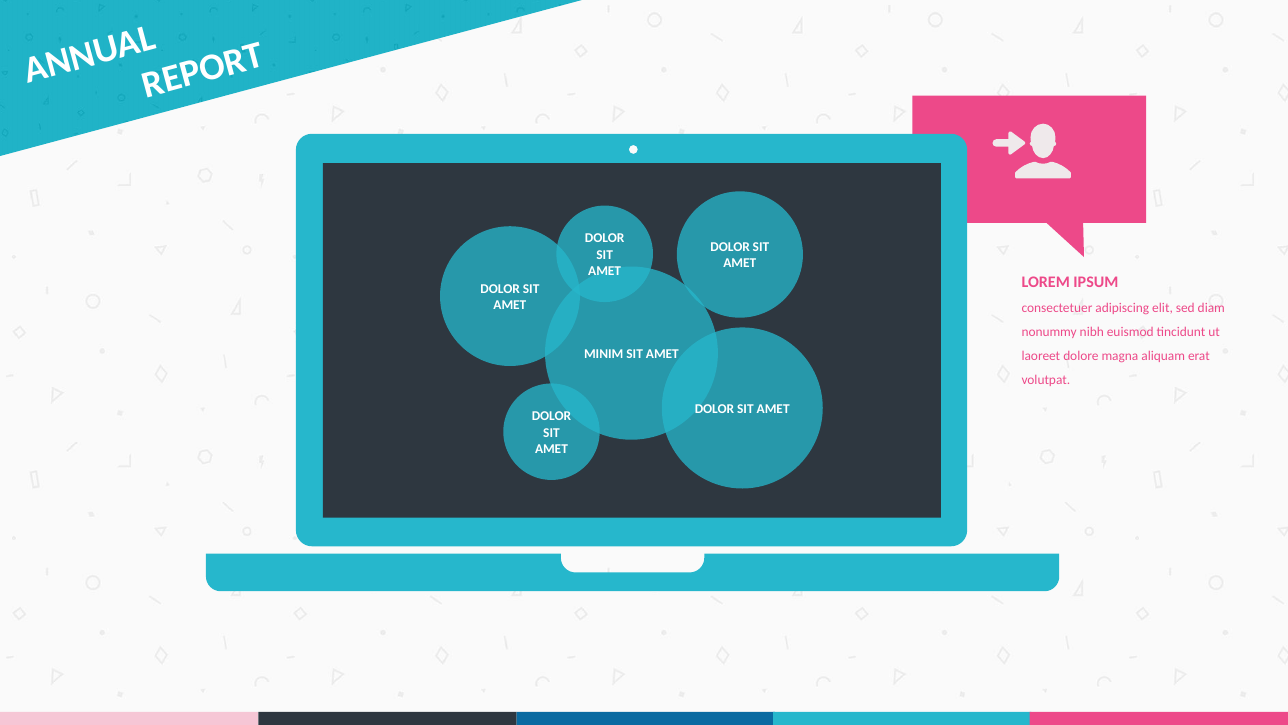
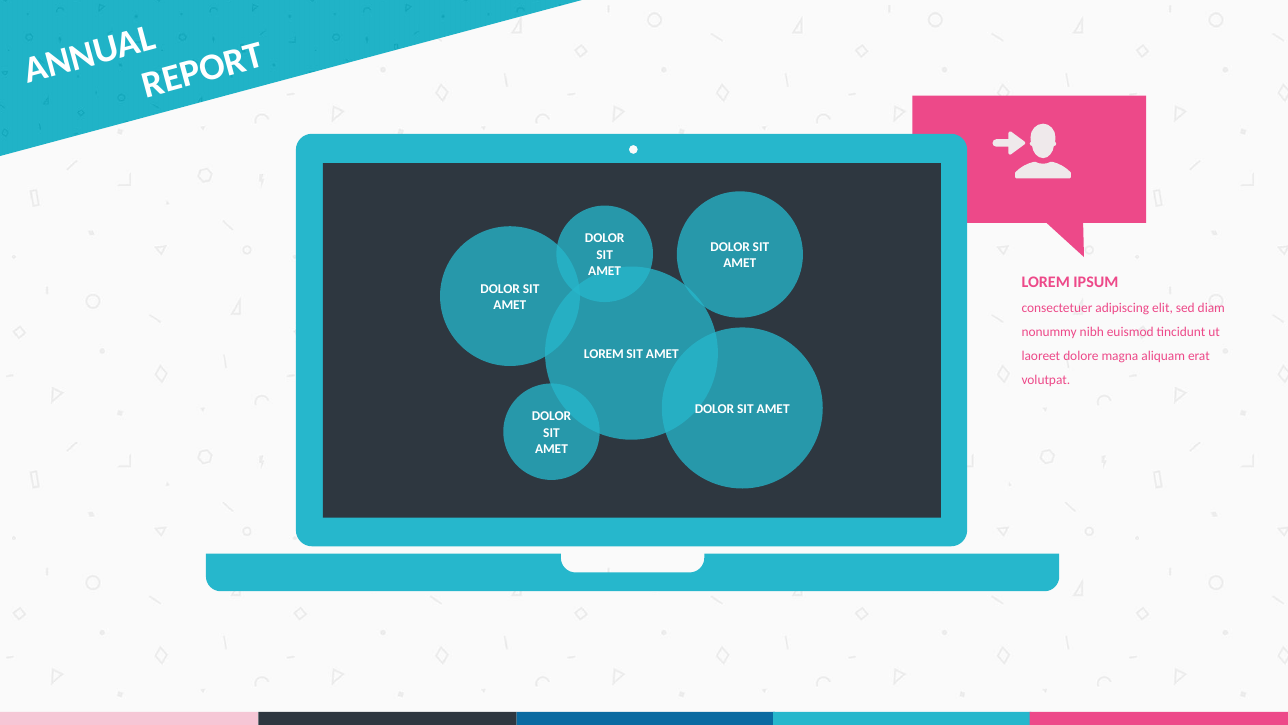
MINIM at (604, 354): MINIM -> LOREM
